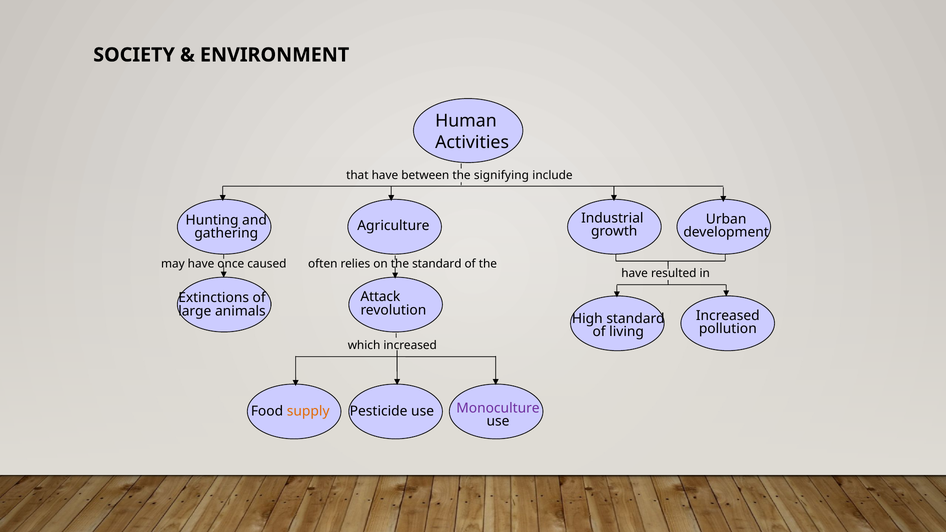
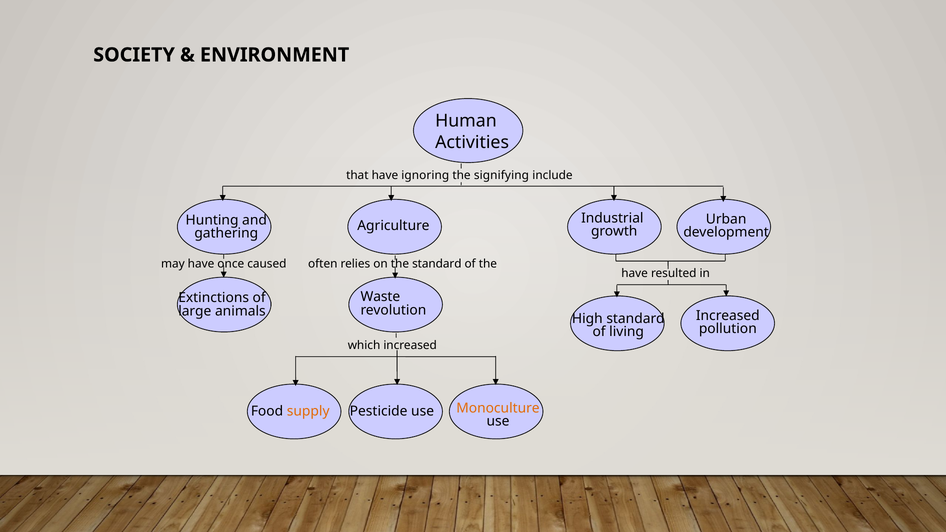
between: between -> ignoring
Attack: Attack -> Waste
Monoculture colour: purple -> orange
